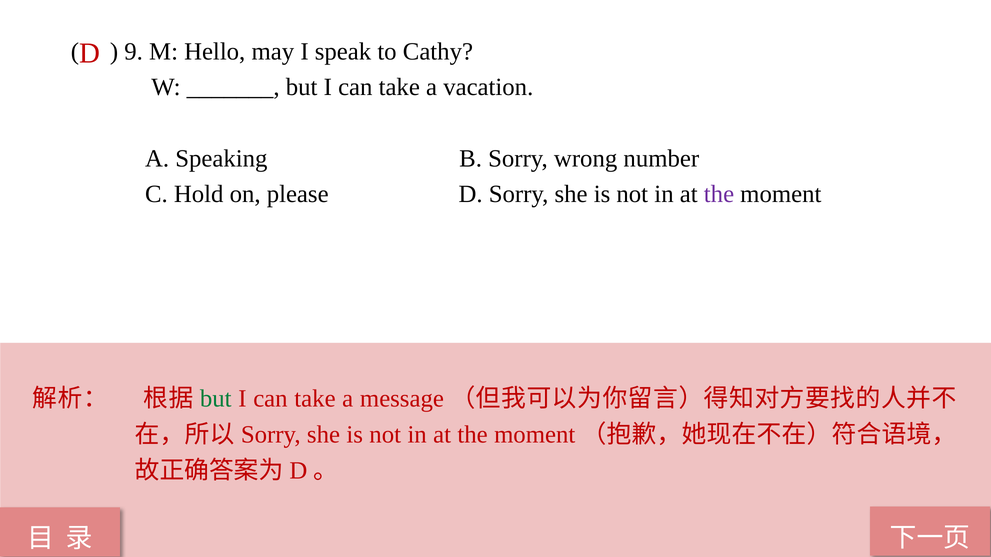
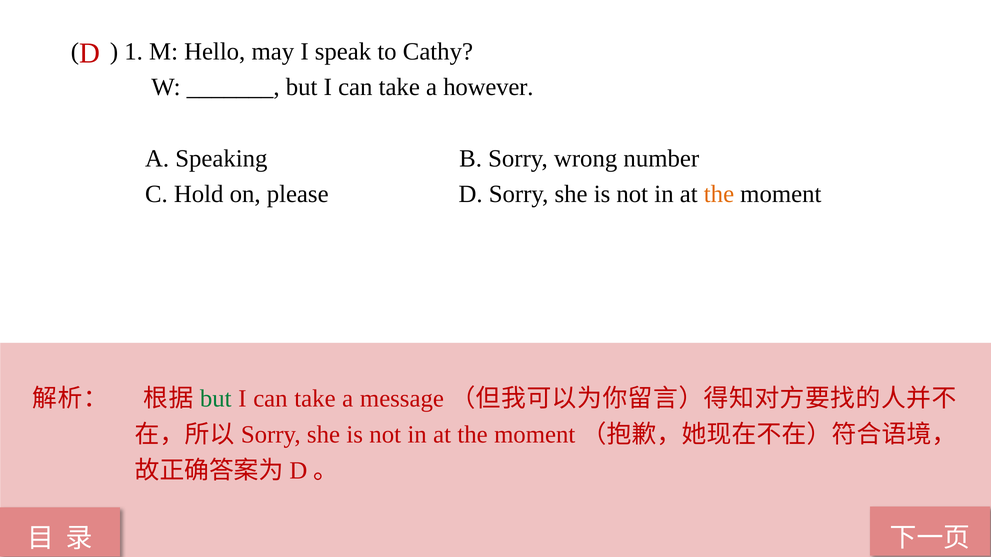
9: 9 -> 1
vacation: vacation -> however
the at (719, 194) colour: purple -> orange
